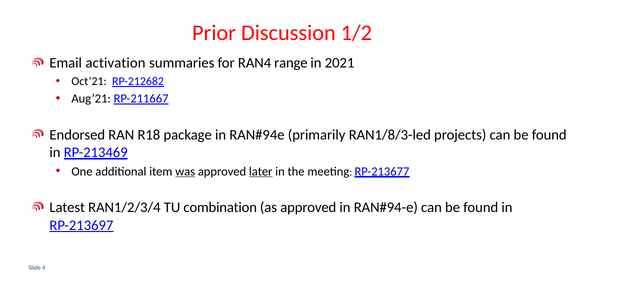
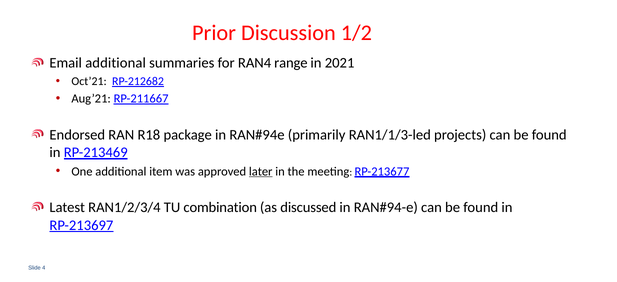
Email activation: activation -> additional
RAN1/8/3-led: RAN1/8/3-led -> RAN1/1/3-led
was underline: present -> none
as approved: approved -> discussed
